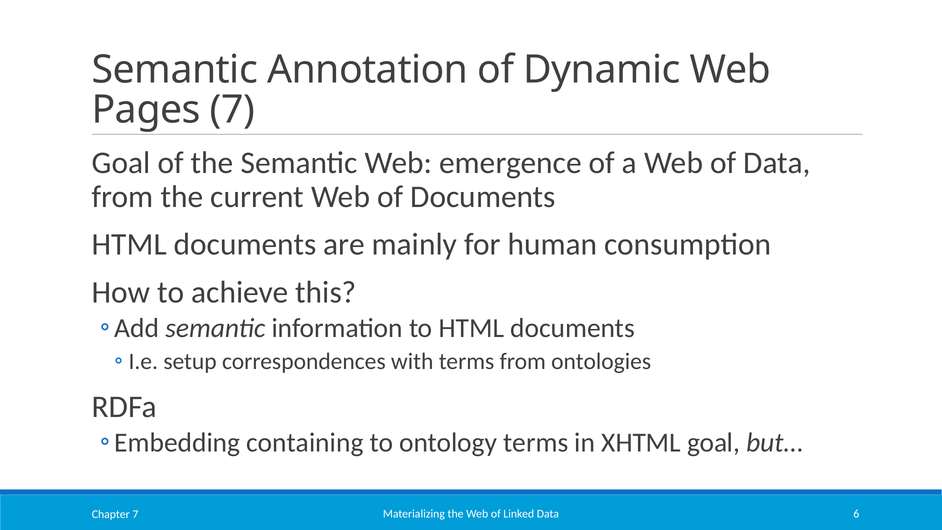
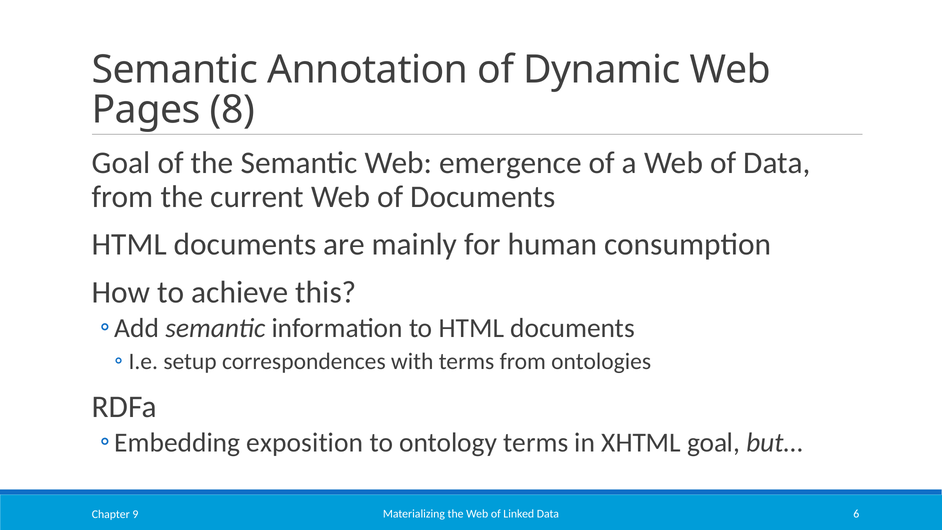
Pages 7: 7 -> 8
containing: containing -> exposition
Chapter 7: 7 -> 9
